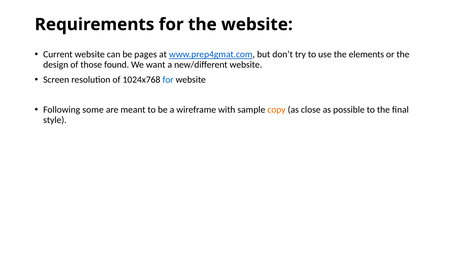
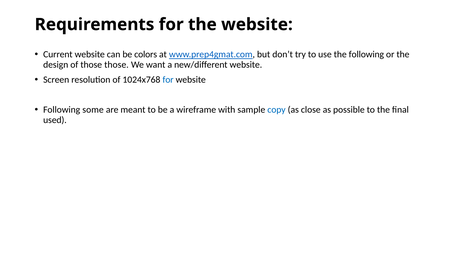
pages: pages -> colors
the elements: elements -> following
those found: found -> those
copy colour: orange -> blue
style: style -> used
